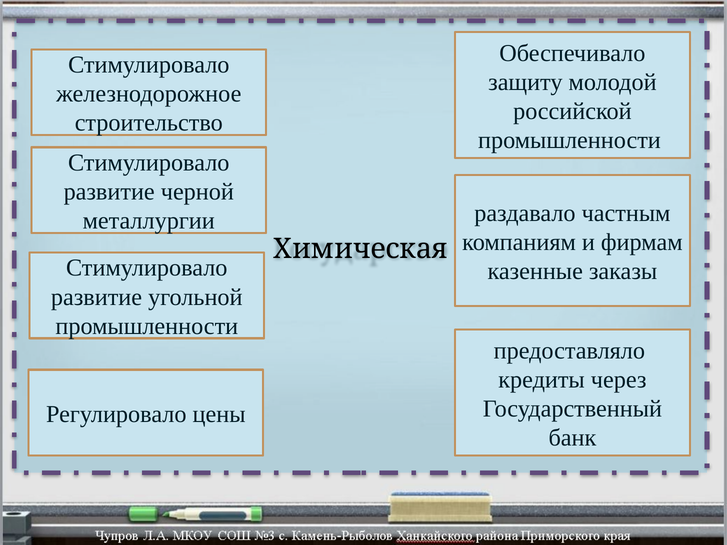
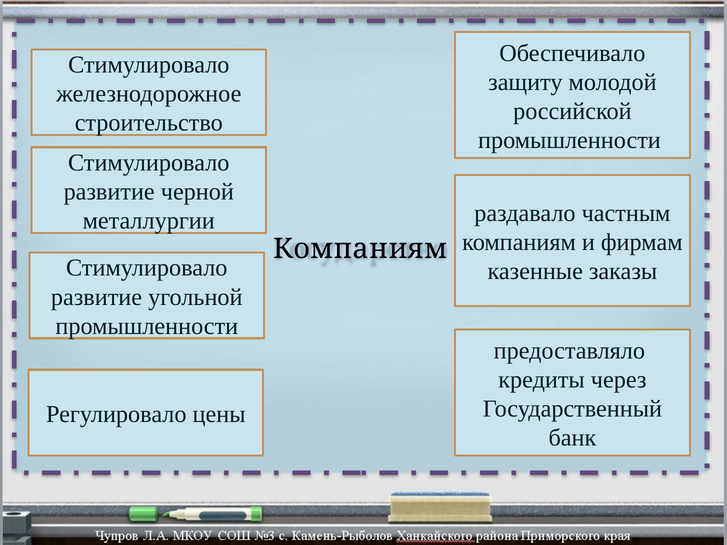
Химическая at (361, 249): Химическая -> Компаниям
